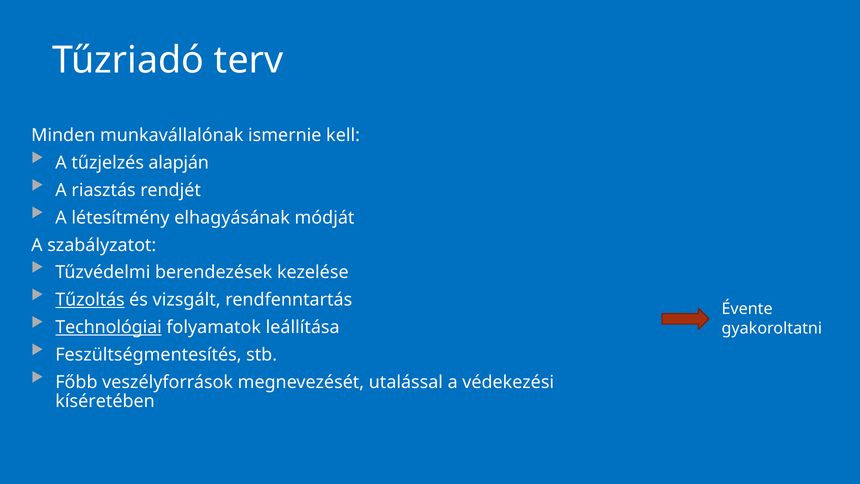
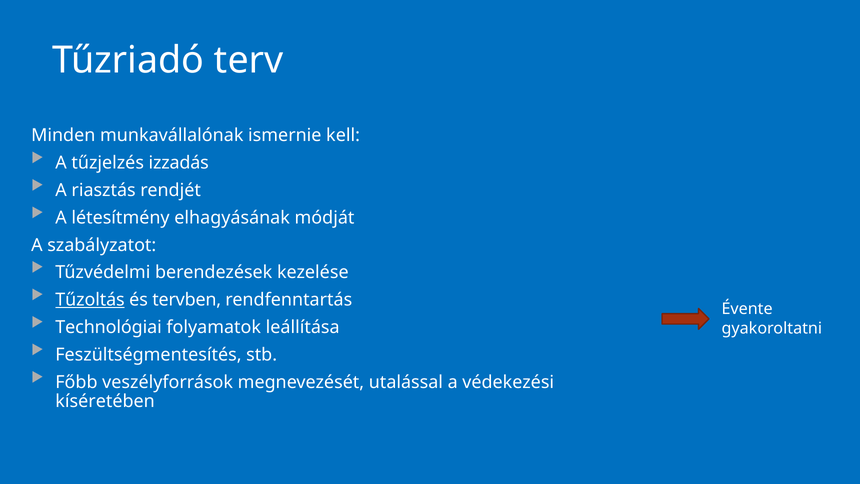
alapján: alapján -> izzadás
vizsgált: vizsgált -> tervben
Technológiai underline: present -> none
